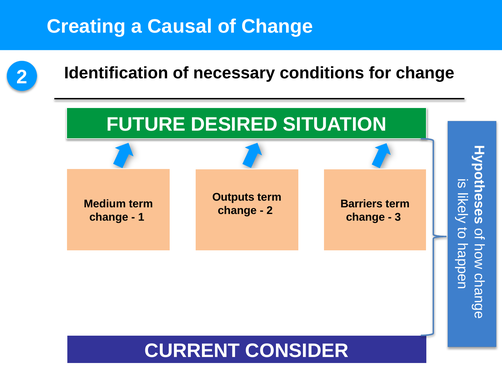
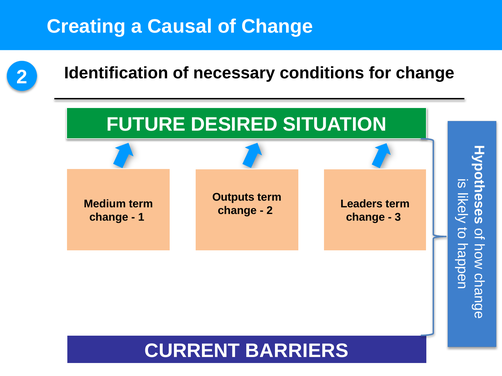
Barriers: Barriers -> Leaders
CONSIDER: CONSIDER -> BARRIERS
